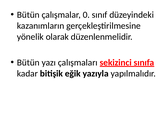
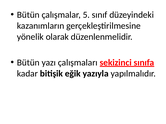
0: 0 -> 5
